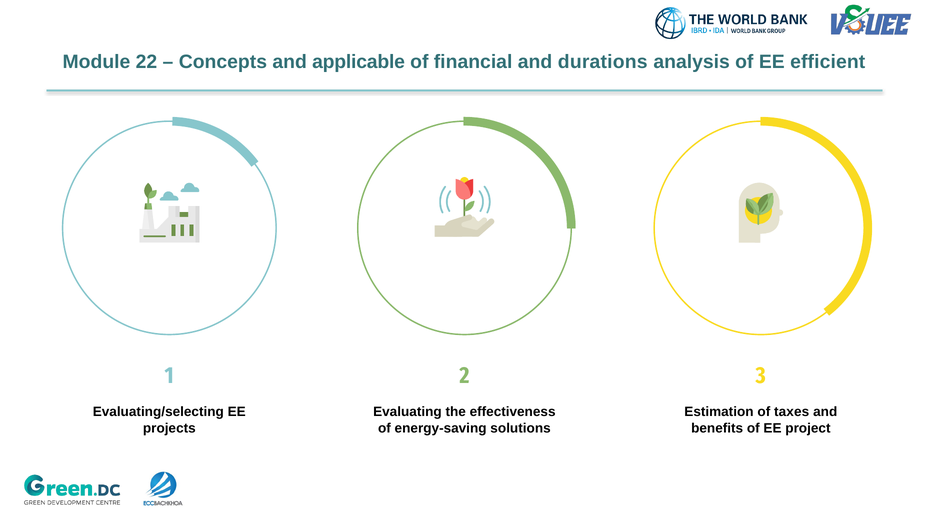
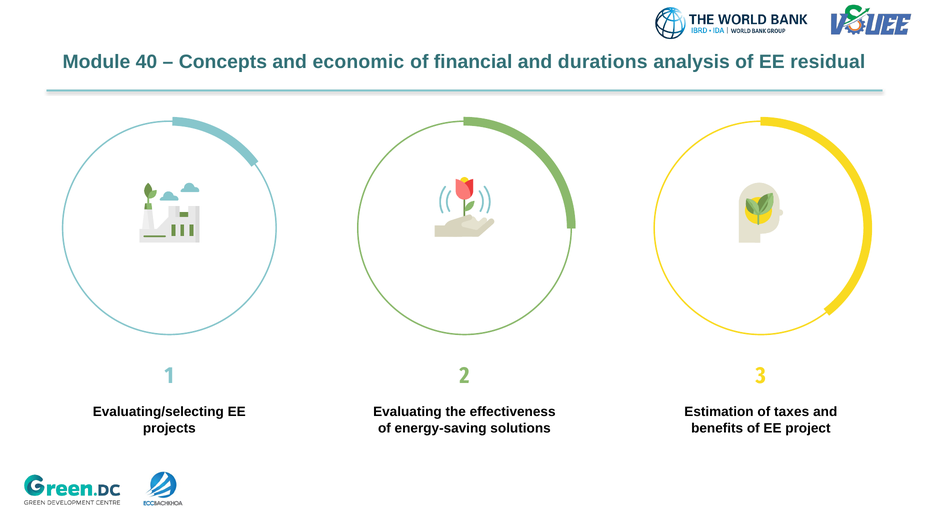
22: 22 -> 40
applicable: applicable -> economic
efficient: efficient -> residual
